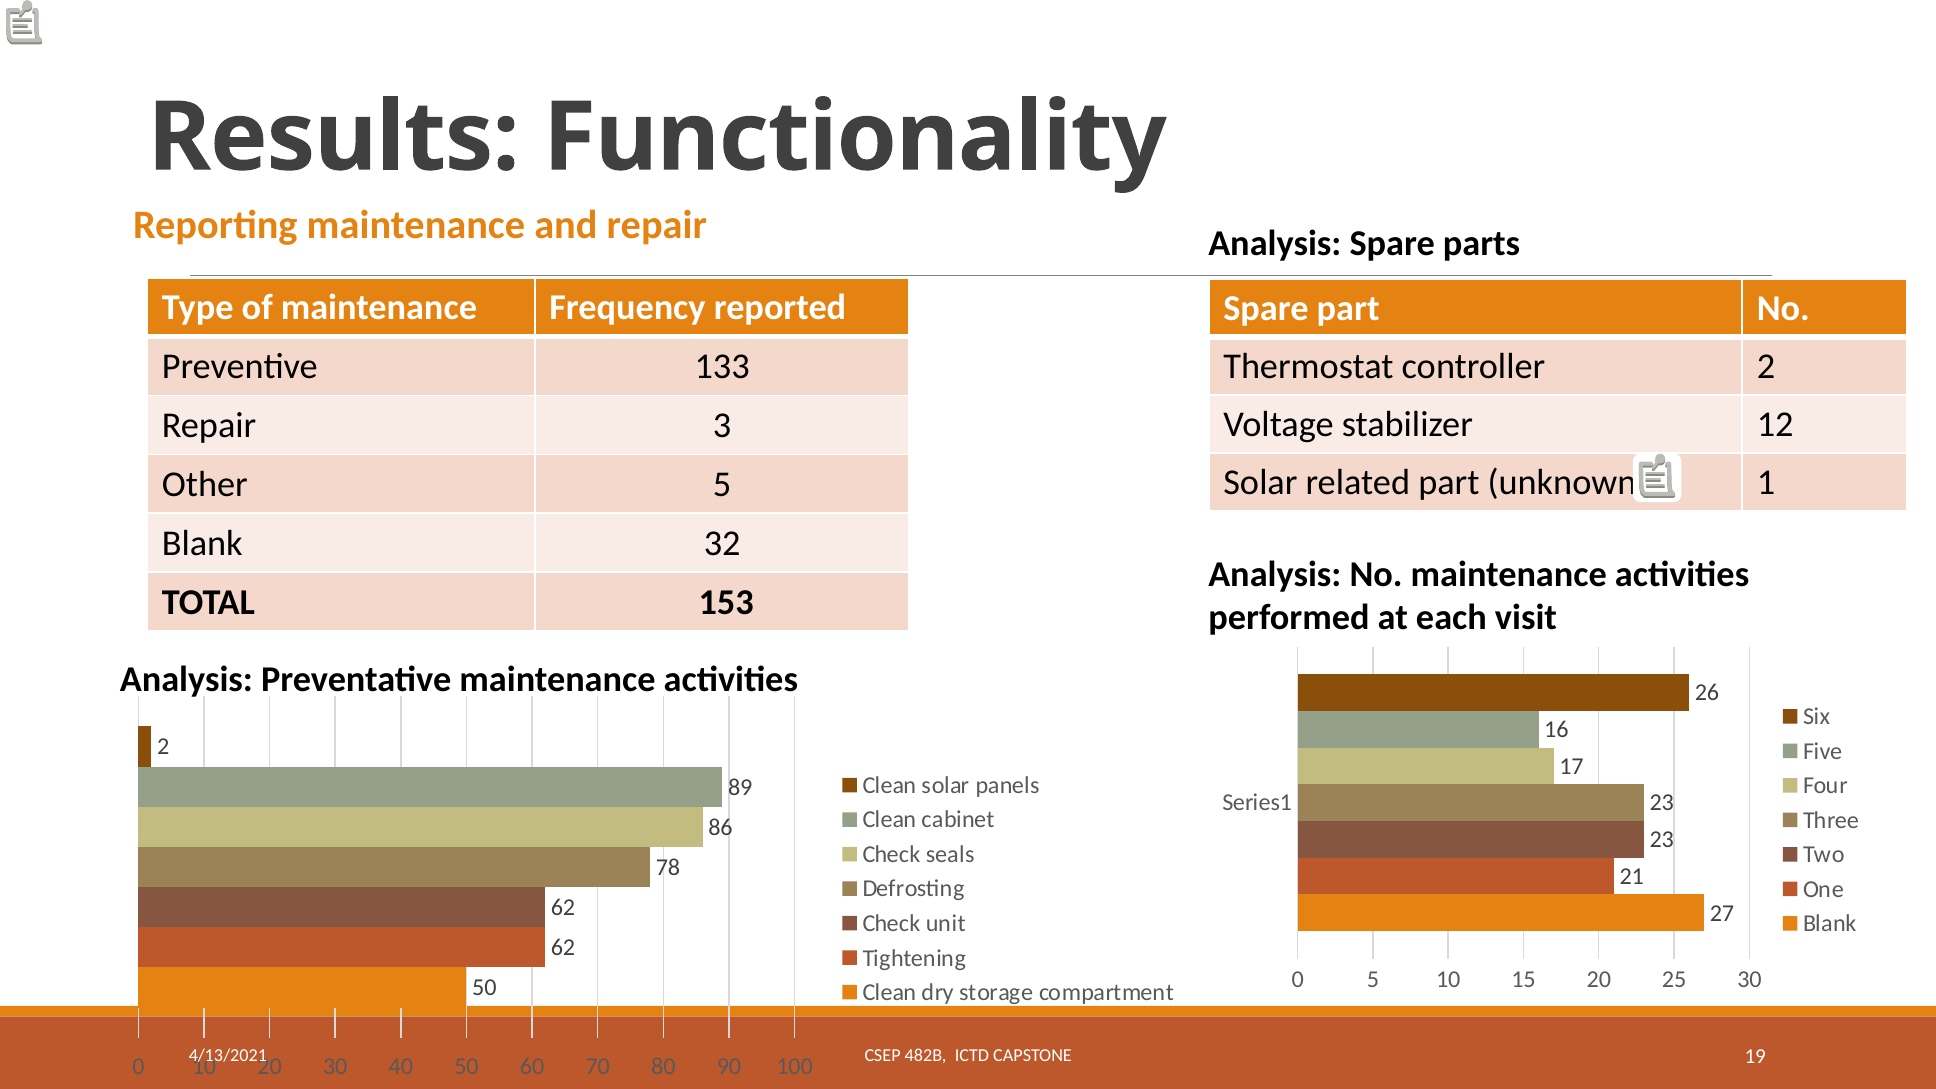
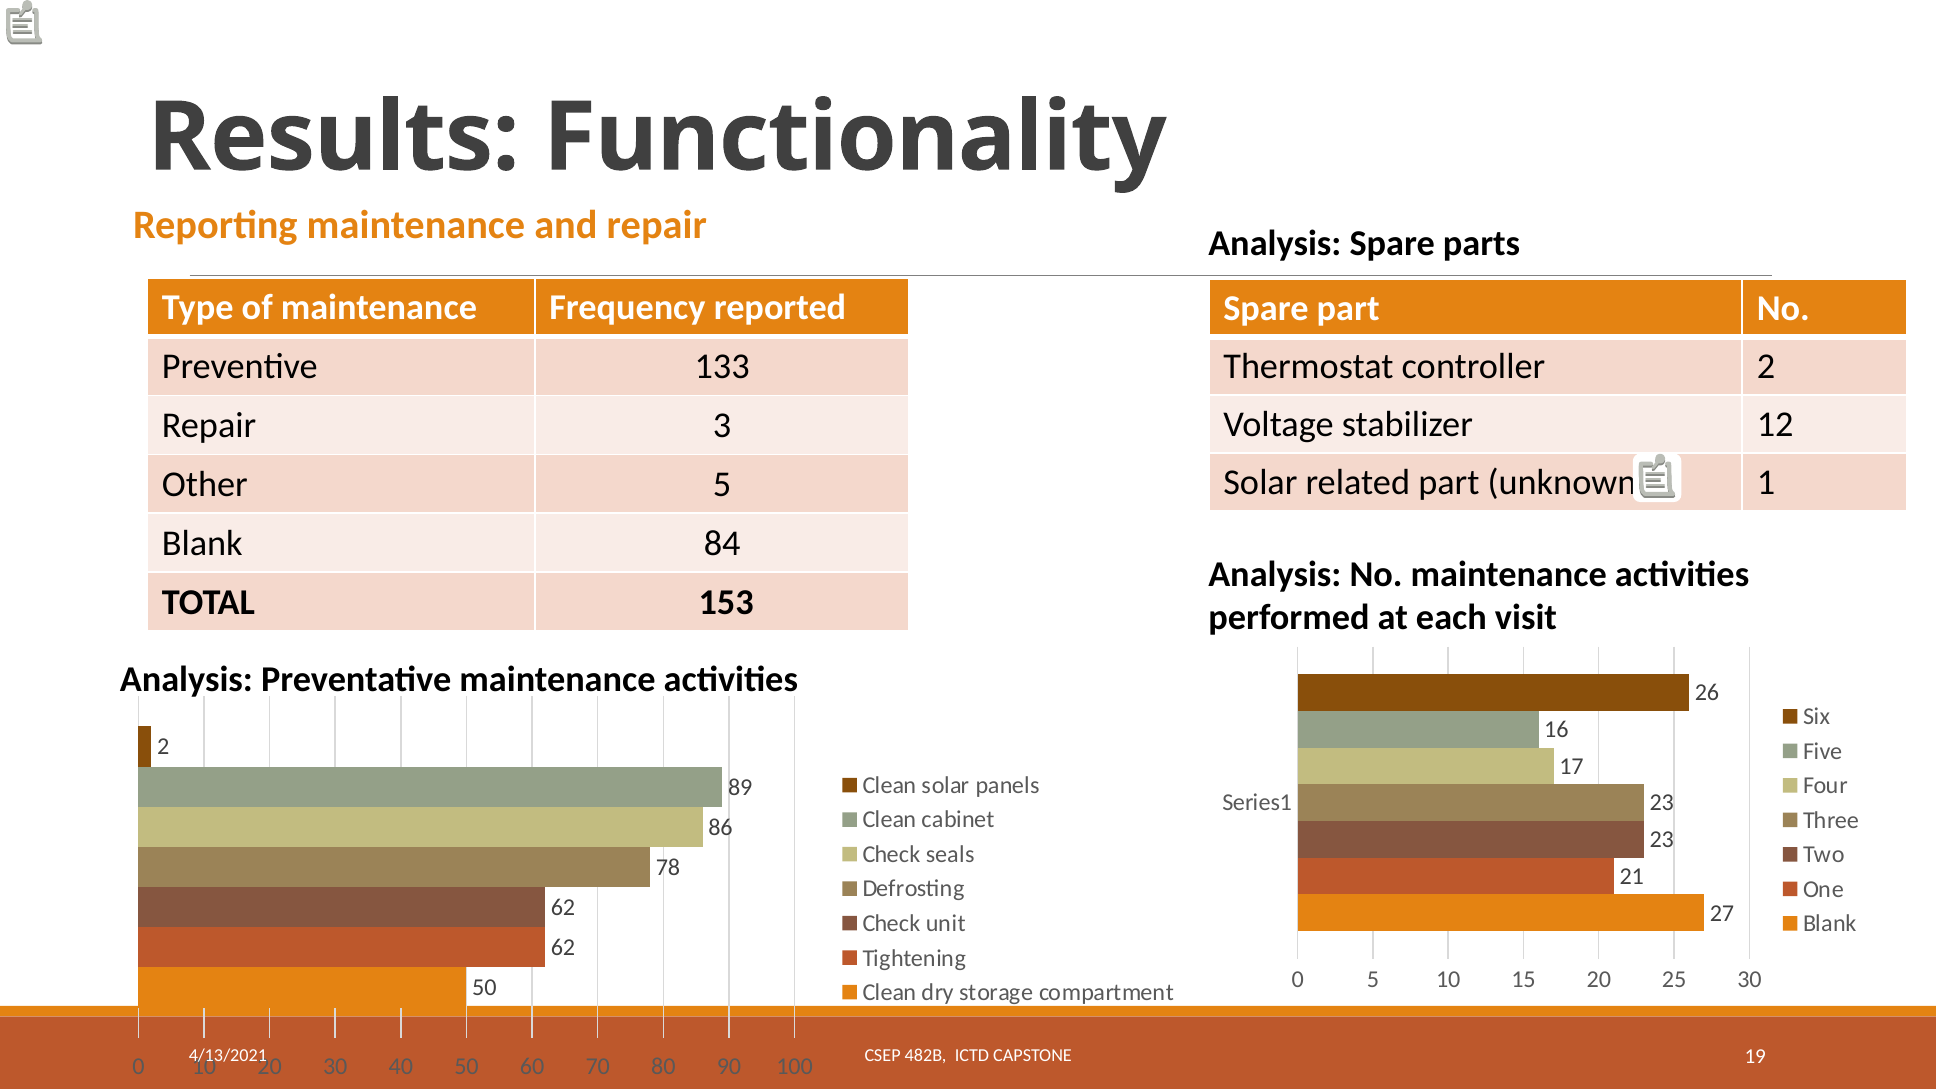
32: 32 -> 84
